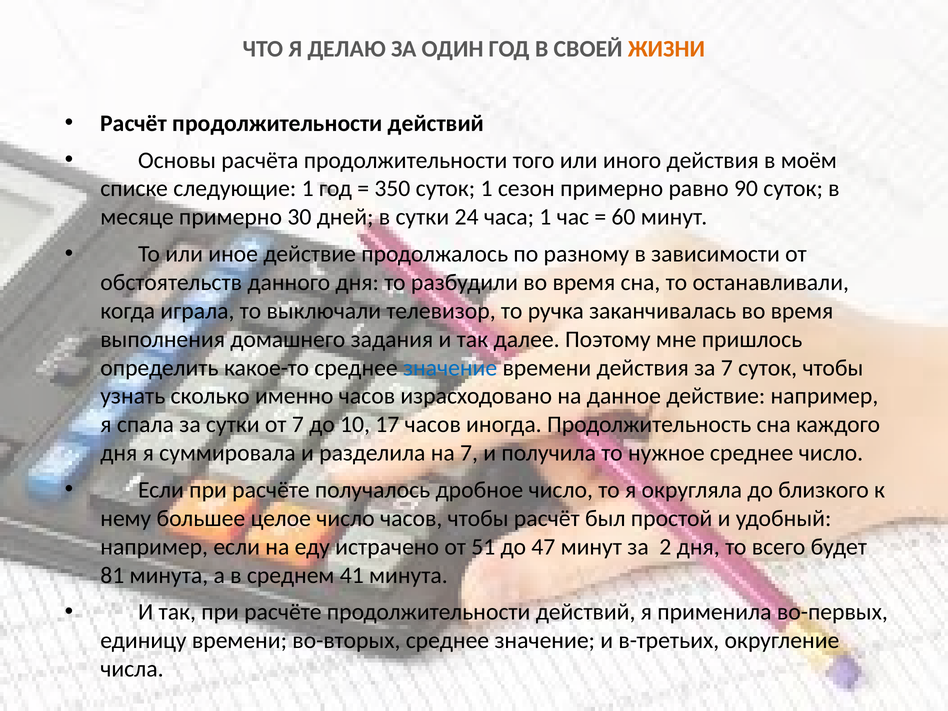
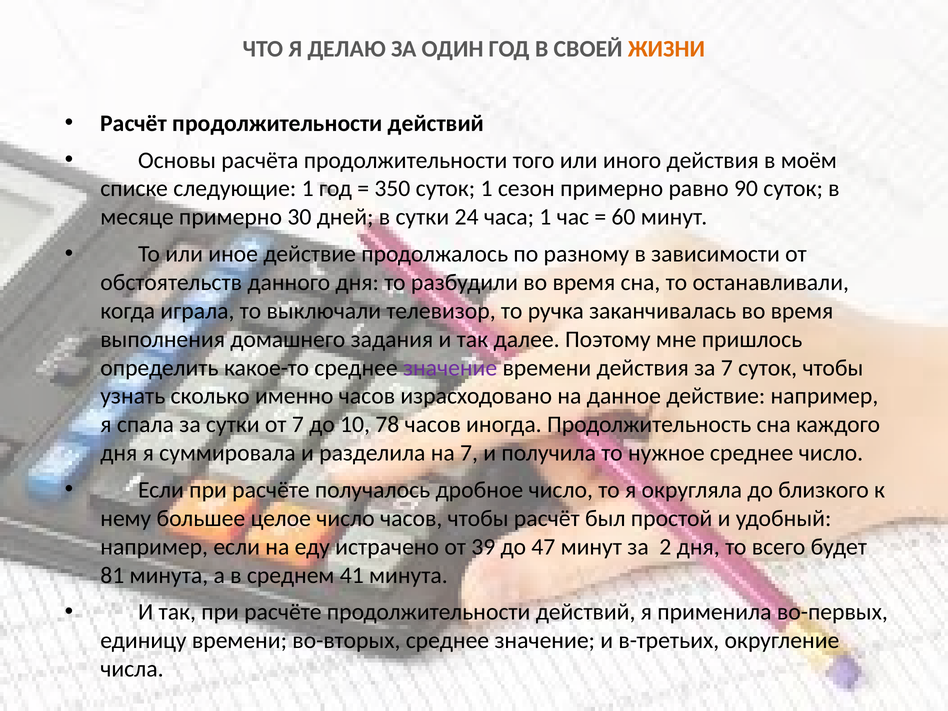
значение at (450, 368) colour: blue -> purple
17: 17 -> 78
51: 51 -> 39
